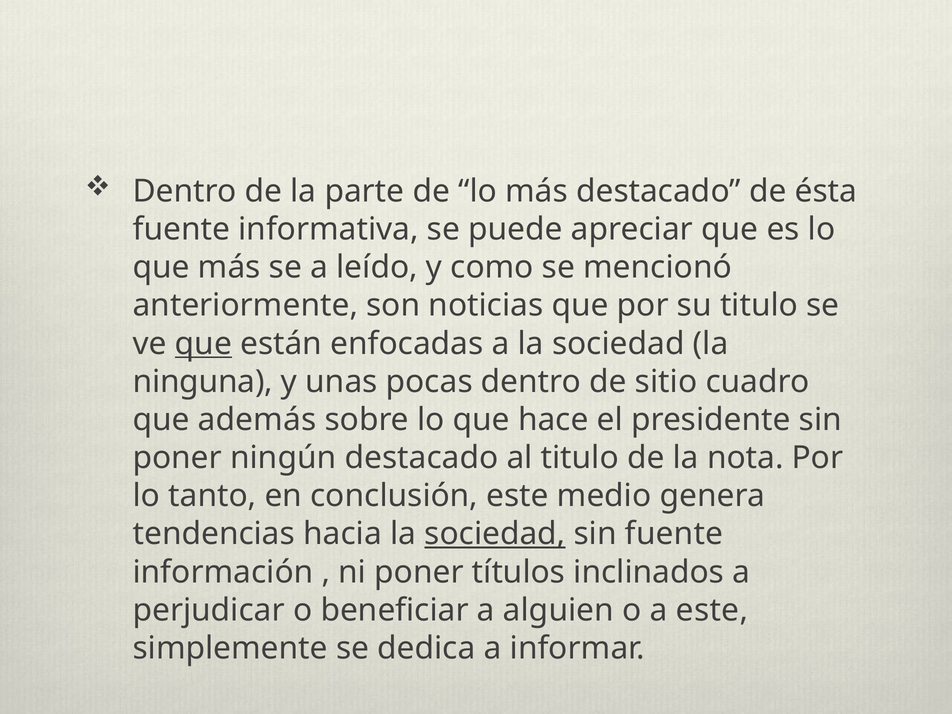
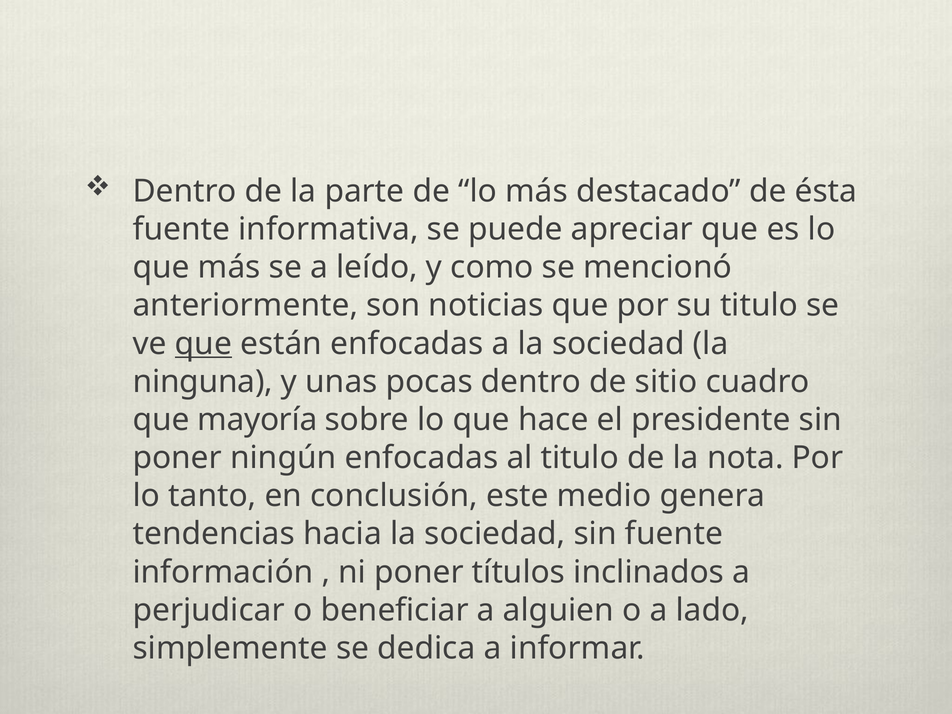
además: además -> mayoría
ningún destacado: destacado -> enfocadas
sociedad at (495, 534) underline: present -> none
a este: este -> lado
